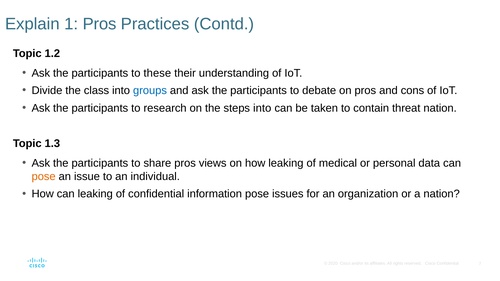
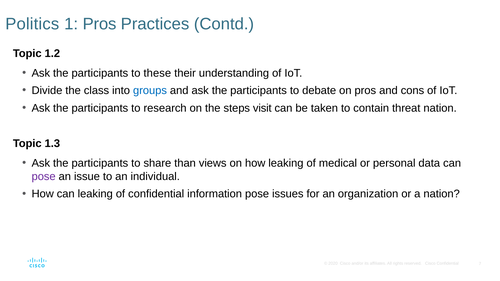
Explain: Explain -> Politics
steps into: into -> visit
share pros: pros -> than
pose at (44, 177) colour: orange -> purple
